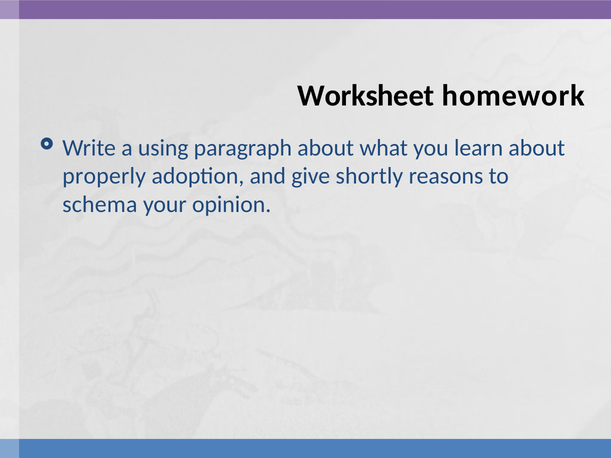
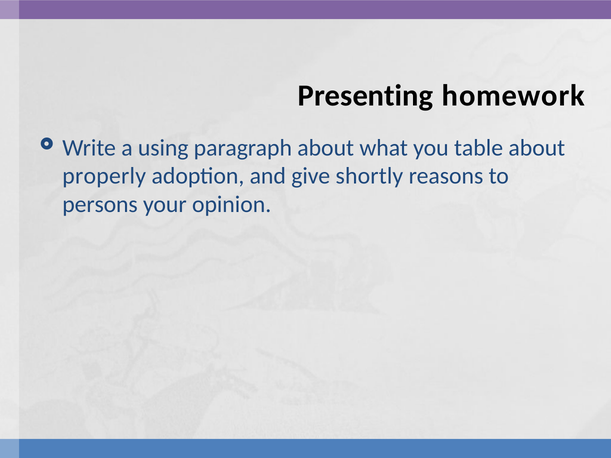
Worksheet: Worksheet -> Presenting
learn: learn -> table
schema: schema -> persons
